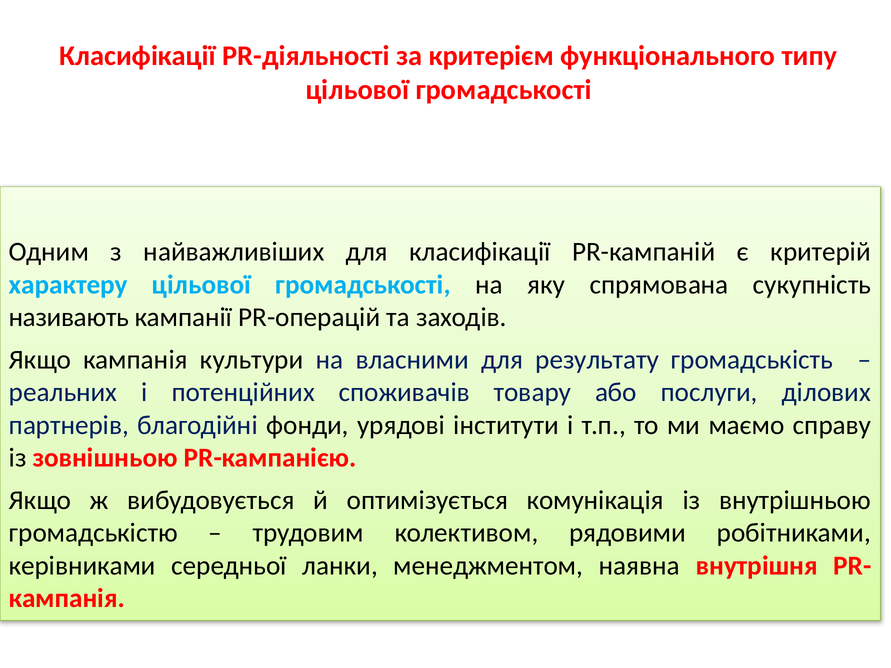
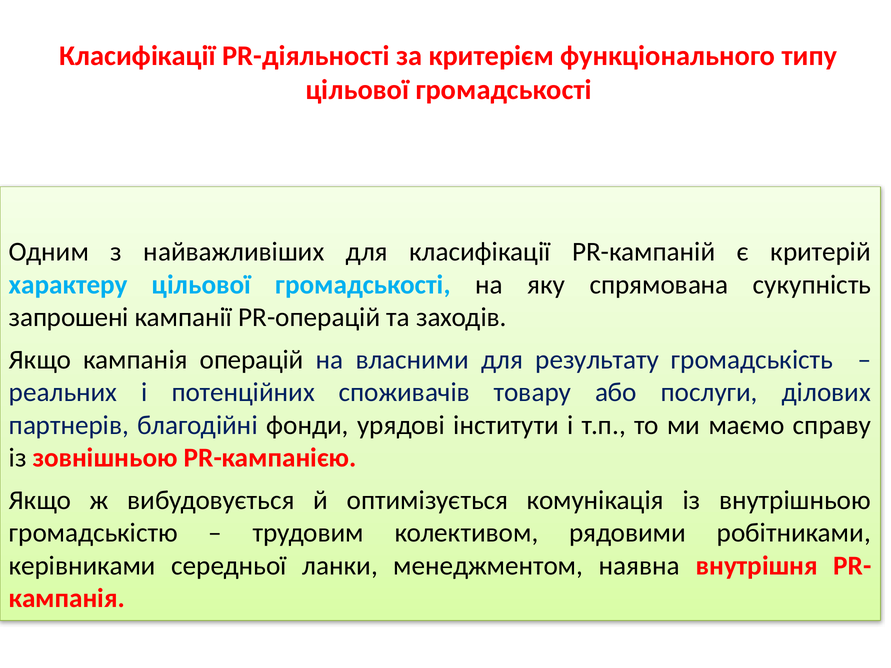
називають: називають -> запрошені
культури: культури -> операцій
